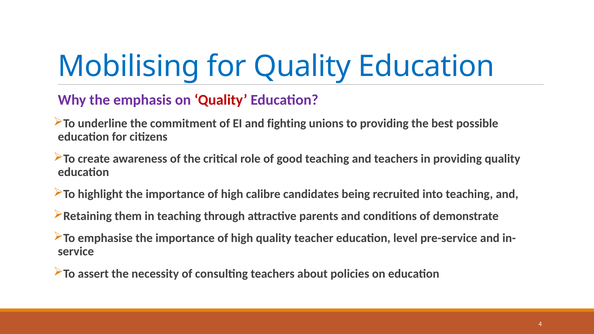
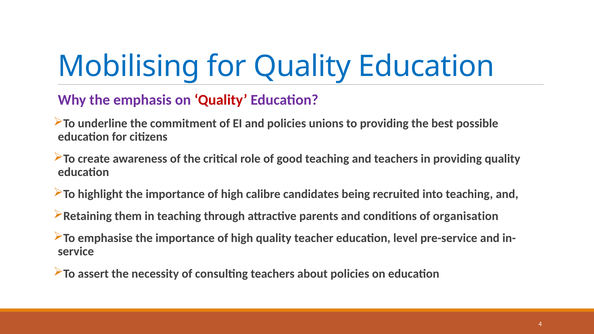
and fighting: fighting -> policies
demonstrate: demonstrate -> organisation
